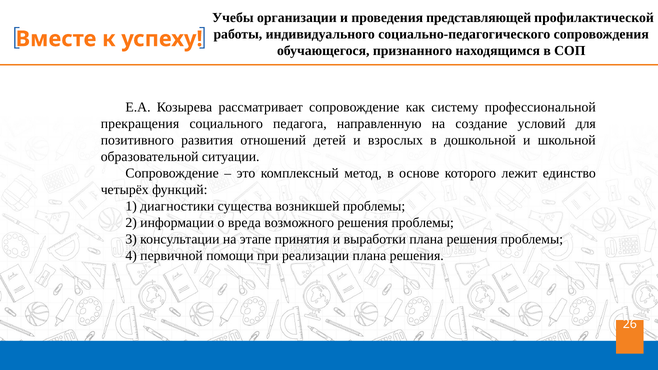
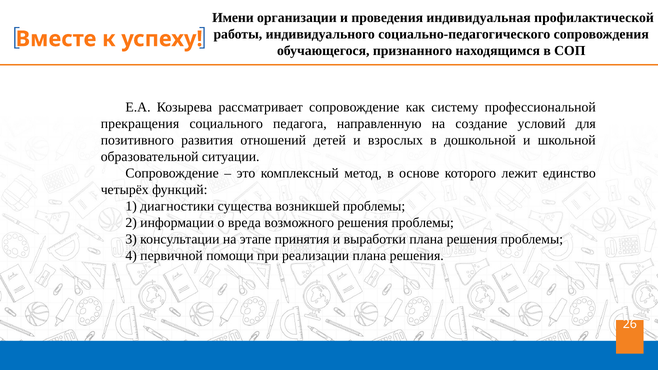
Учебы: Учебы -> Имени
представляющей: представляющей -> индивидуальная
